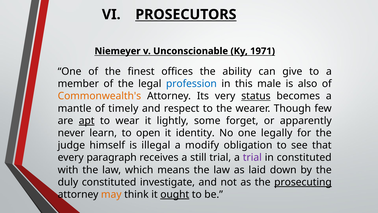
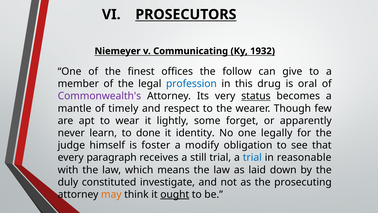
Unconscionable: Unconscionable -> Communicating
1971: 1971 -> 1932
ability: ability -> follow
male: male -> drug
also: also -> oral
Commonwealth's colour: orange -> purple
apt underline: present -> none
open: open -> done
illegal: illegal -> foster
trial at (252, 157) colour: purple -> blue
in constituted: constituted -> reasonable
prosecuting underline: present -> none
